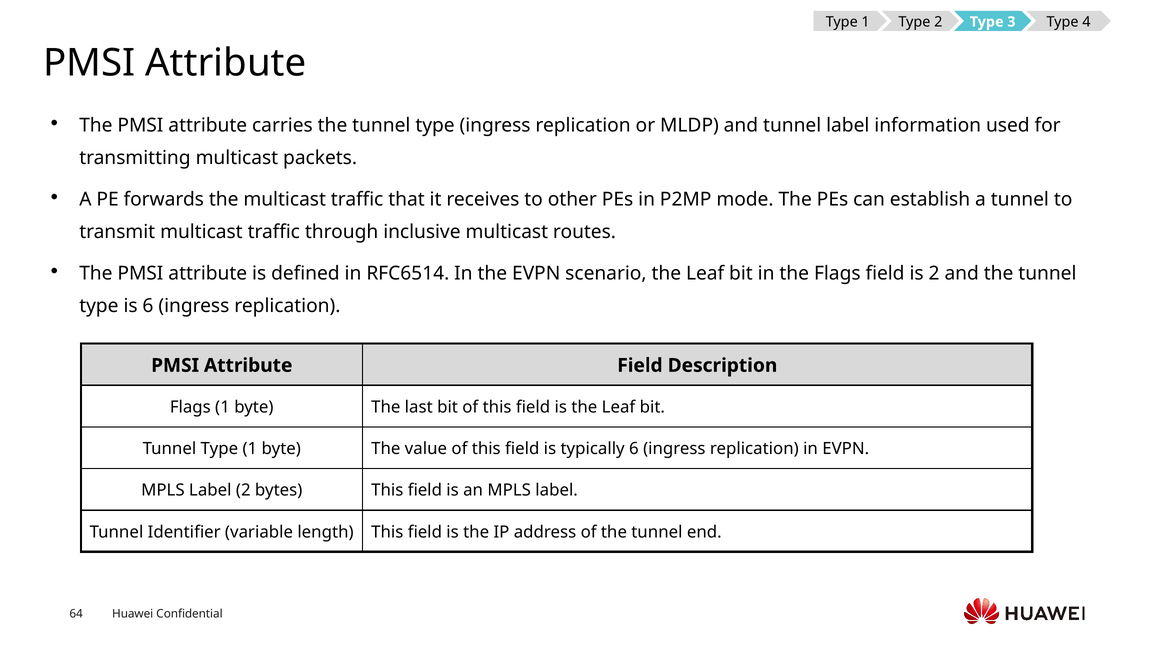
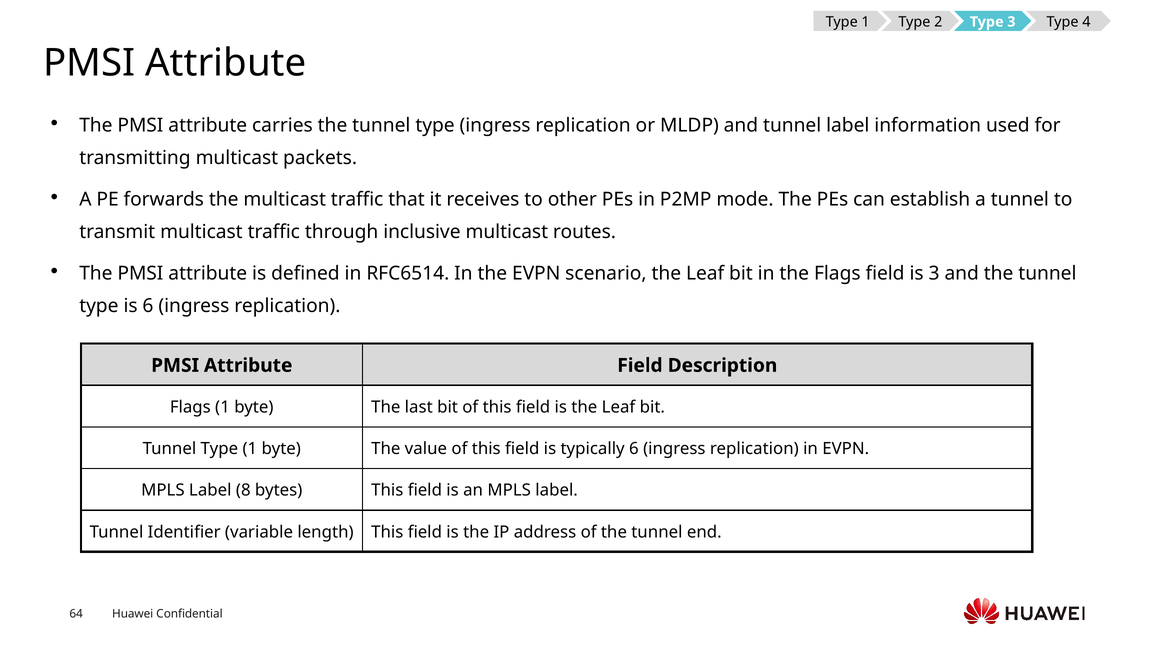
is 2: 2 -> 3
Label 2: 2 -> 8
